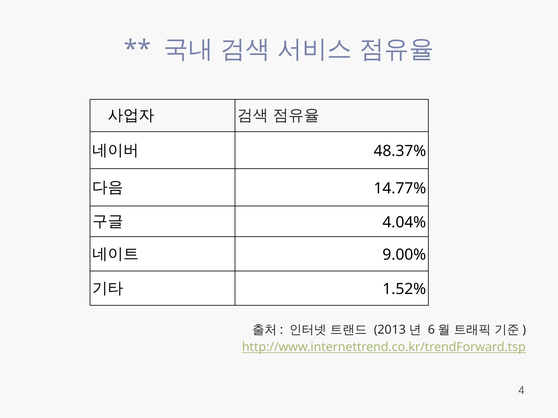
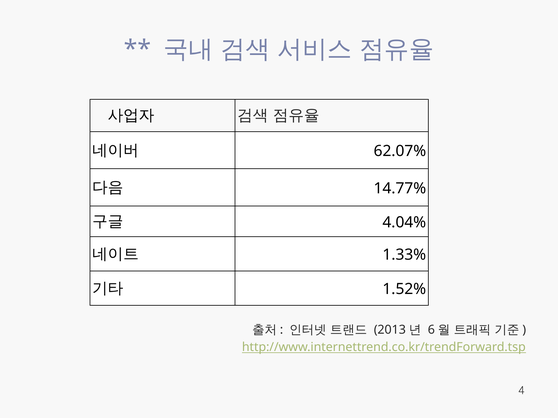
48.37%: 48.37% -> 62.07%
9.00%: 9.00% -> 1.33%
